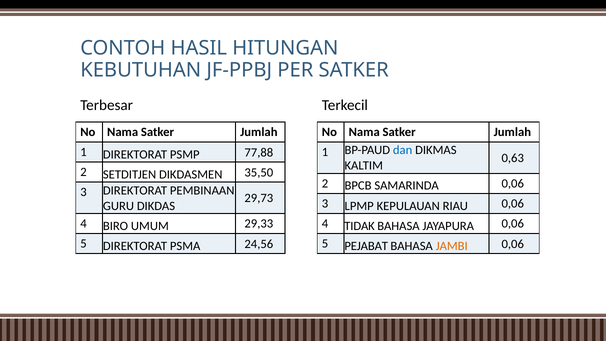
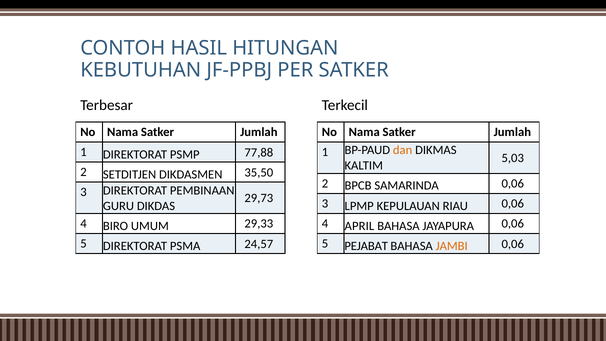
dan colour: blue -> orange
0,63: 0,63 -> 5,03
TIDAK: TIDAK -> APRIL
24,56: 24,56 -> 24,57
